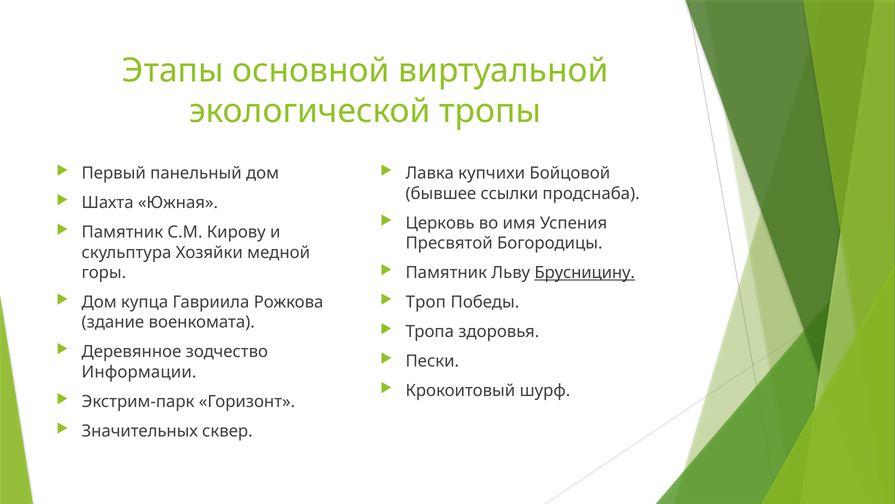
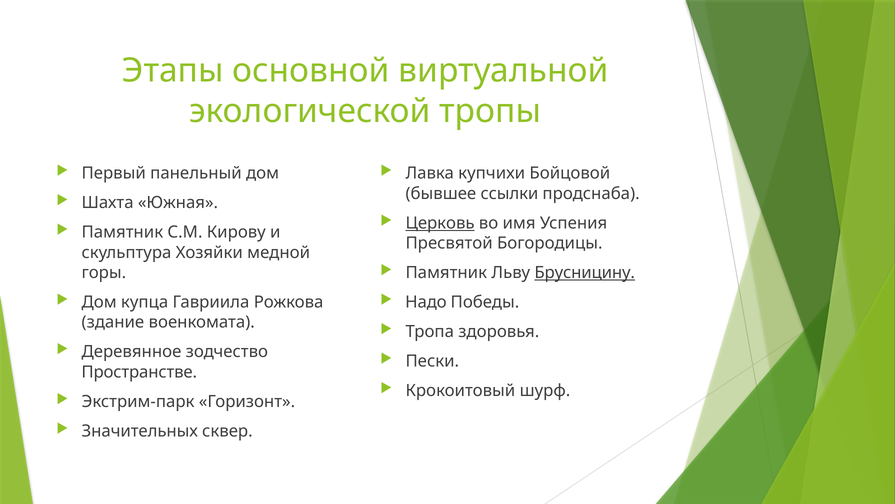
Церковь underline: none -> present
Троп: Троп -> Надо
Информации: Информации -> Пространстве
